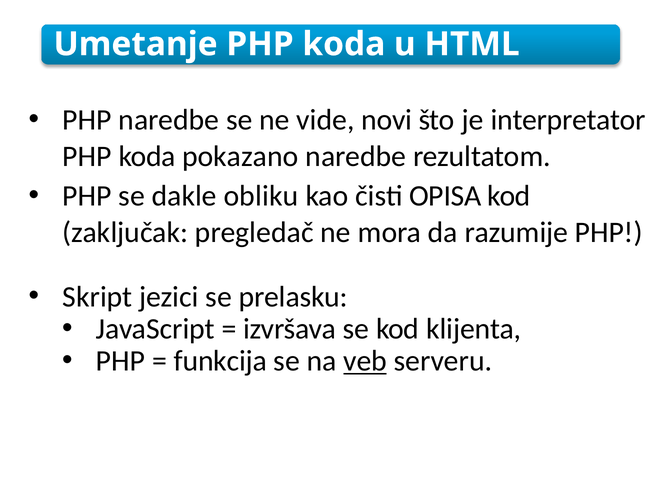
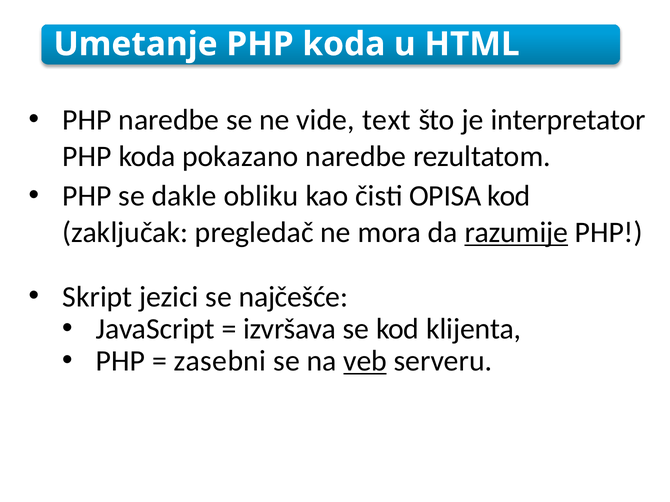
novi: novi -> text
razumije underline: none -> present
prelasku: prelasku -> najčešće
funkcija: funkcija -> zasebni
